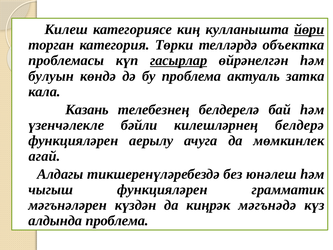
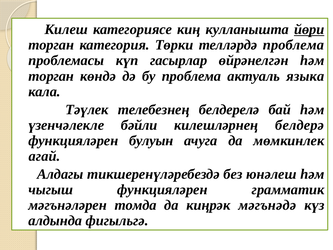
телләрдә объектка: объектка -> проблема
гасырлар underline: present -> none
булуын at (51, 76): булуын -> торган
затка: затка -> языка
Казань: Казань -> Тәүлек
аерылу: аерылу -> булуын
күздән: күздән -> томда
алдында проблема: проблема -> фигыльгә
